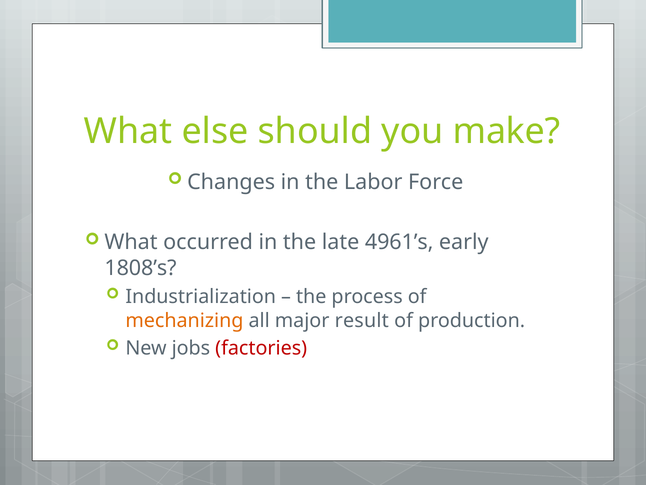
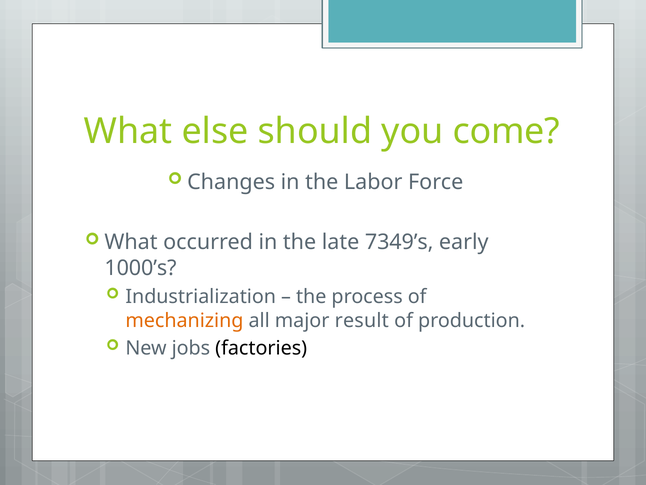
make: make -> come
4961’s: 4961’s -> 7349’s
1808’s: 1808’s -> 1000’s
factories colour: red -> black
